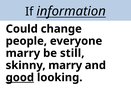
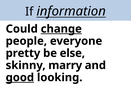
change underline: none -> present
marry at (23, 53): marry -> pretty
still: still -> else
